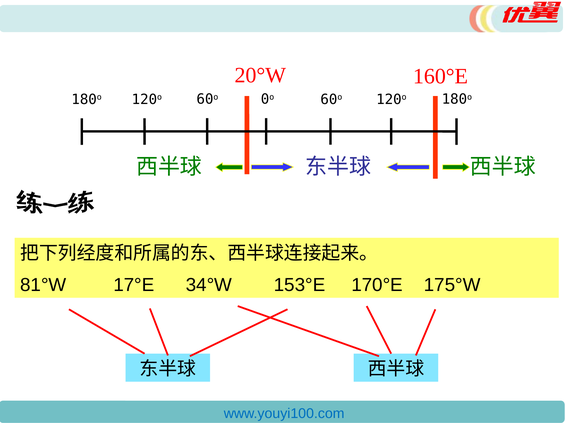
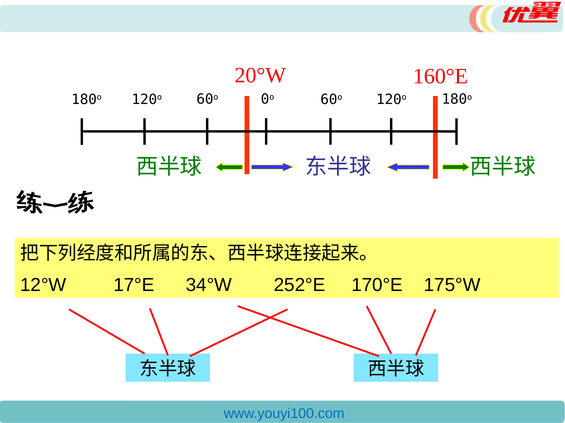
81°W: 81°W -> 12°W
153°E: 153°E -> 252°E
